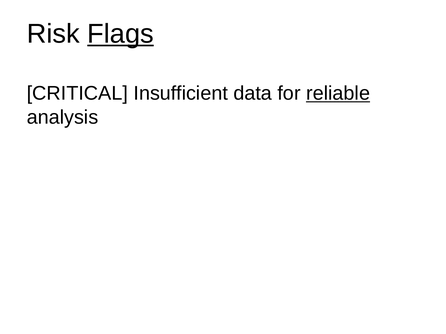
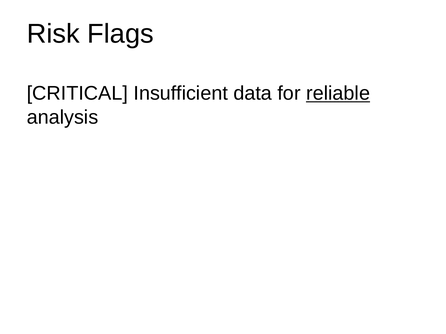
Flags underline: present -> none
